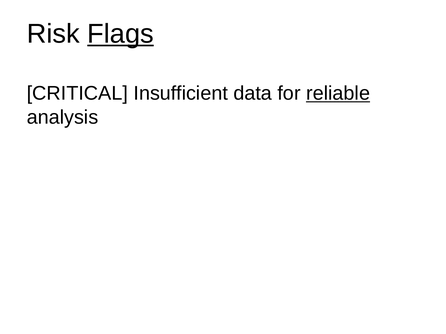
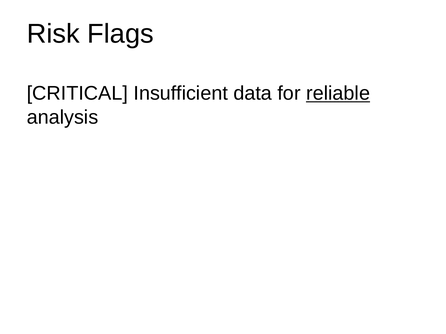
Flags underline: present -> none
